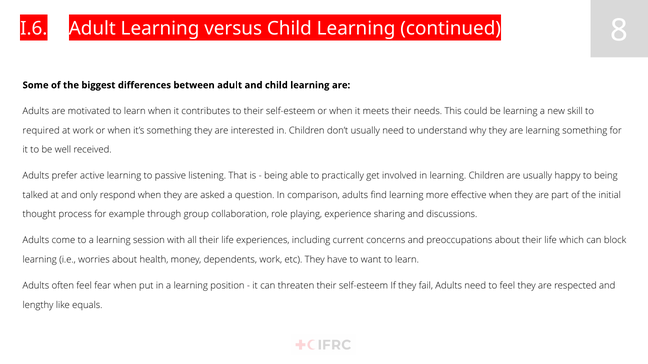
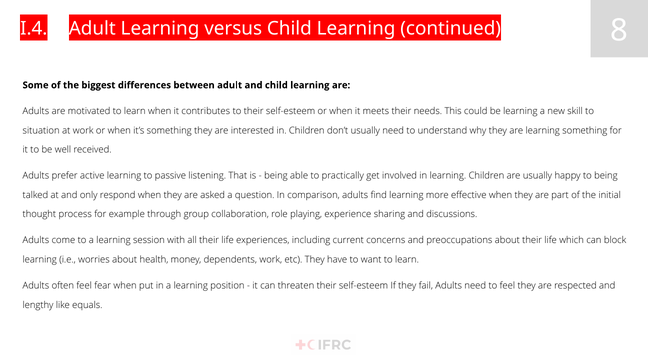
I.6: I.6 -> I.4
required: required -> situation
